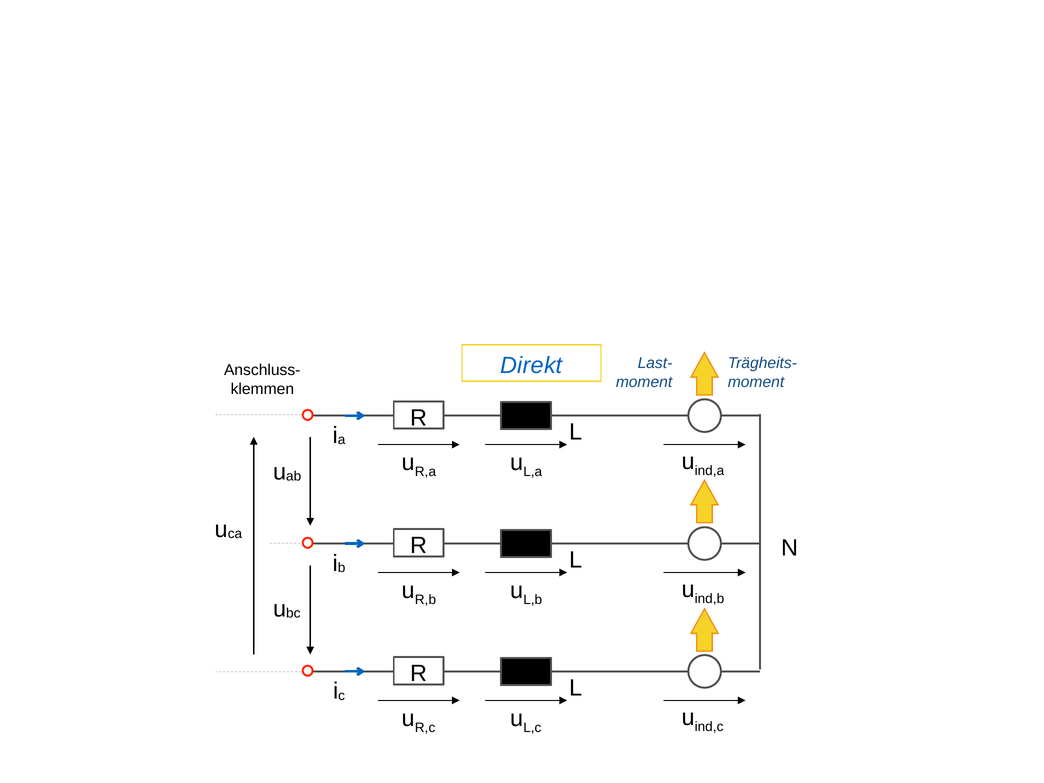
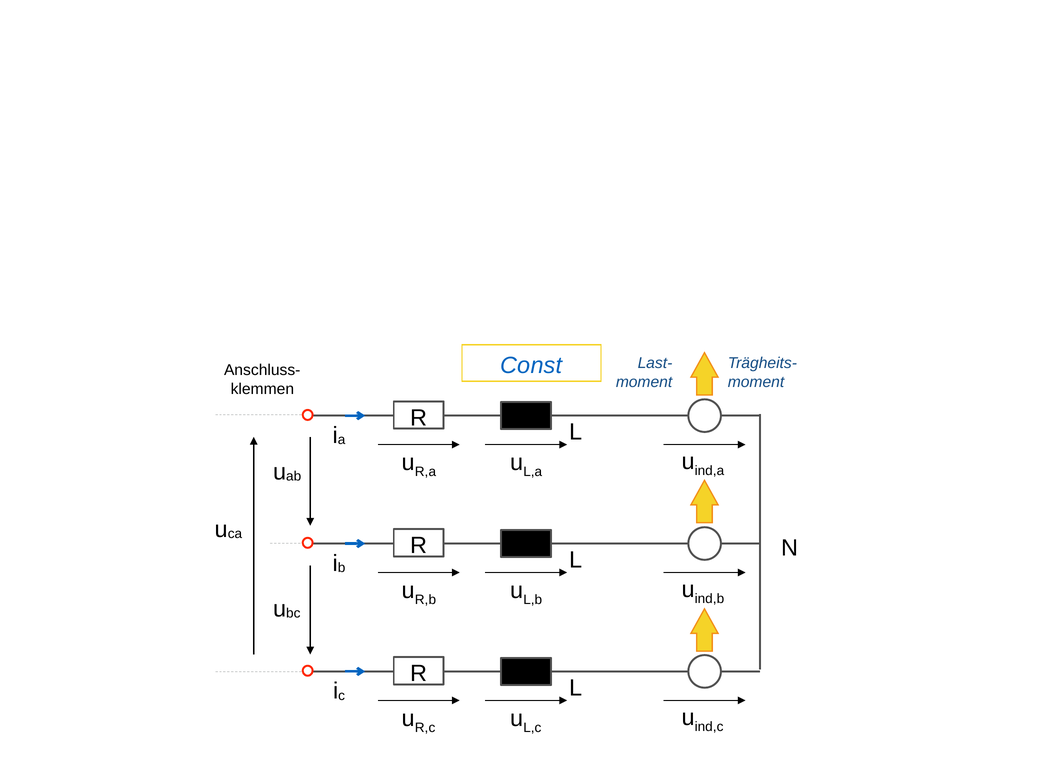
Direkt: Direkt -> Const
